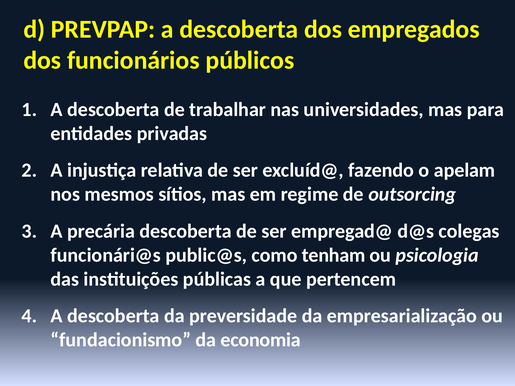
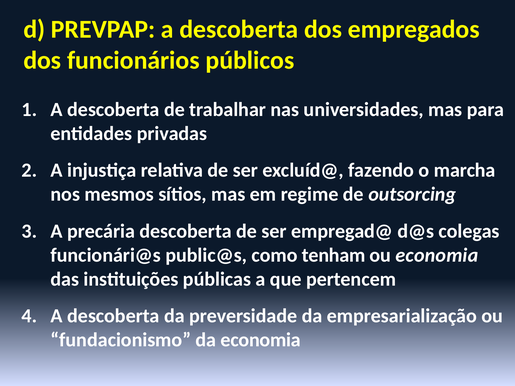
apelam: apelam -> marcha
ou psicologia: psicologia -> economia
